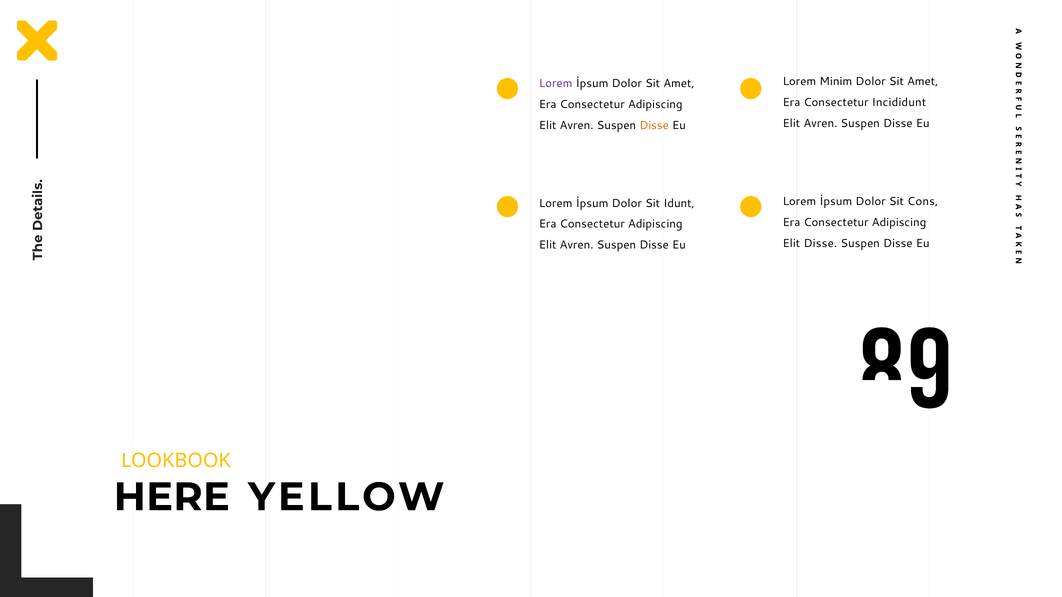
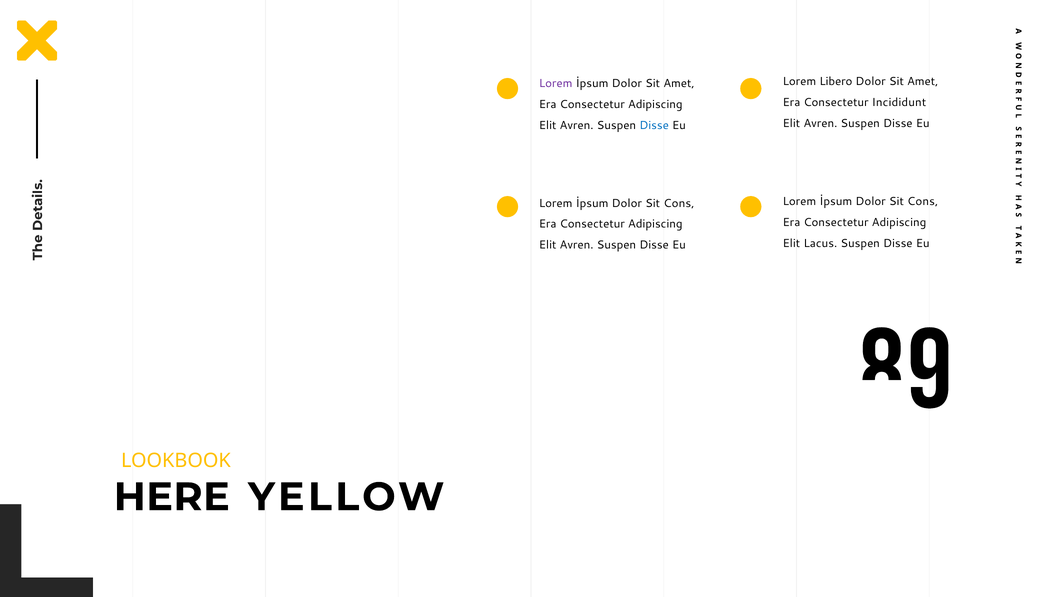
Minim: Minim -> Libero
Disse at (654, 125) colour: orange -> blue
Idunt at (679, 203): Idunt -> Cons
Elit Disse: Disse -> Lacus
